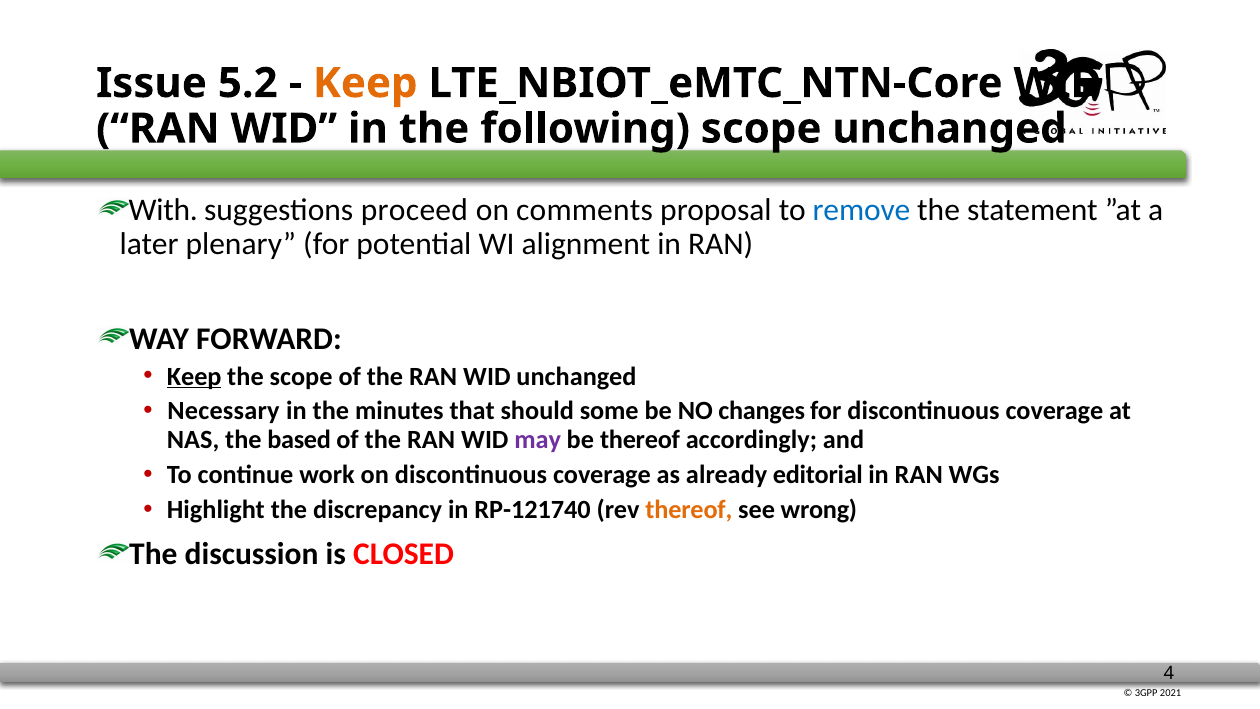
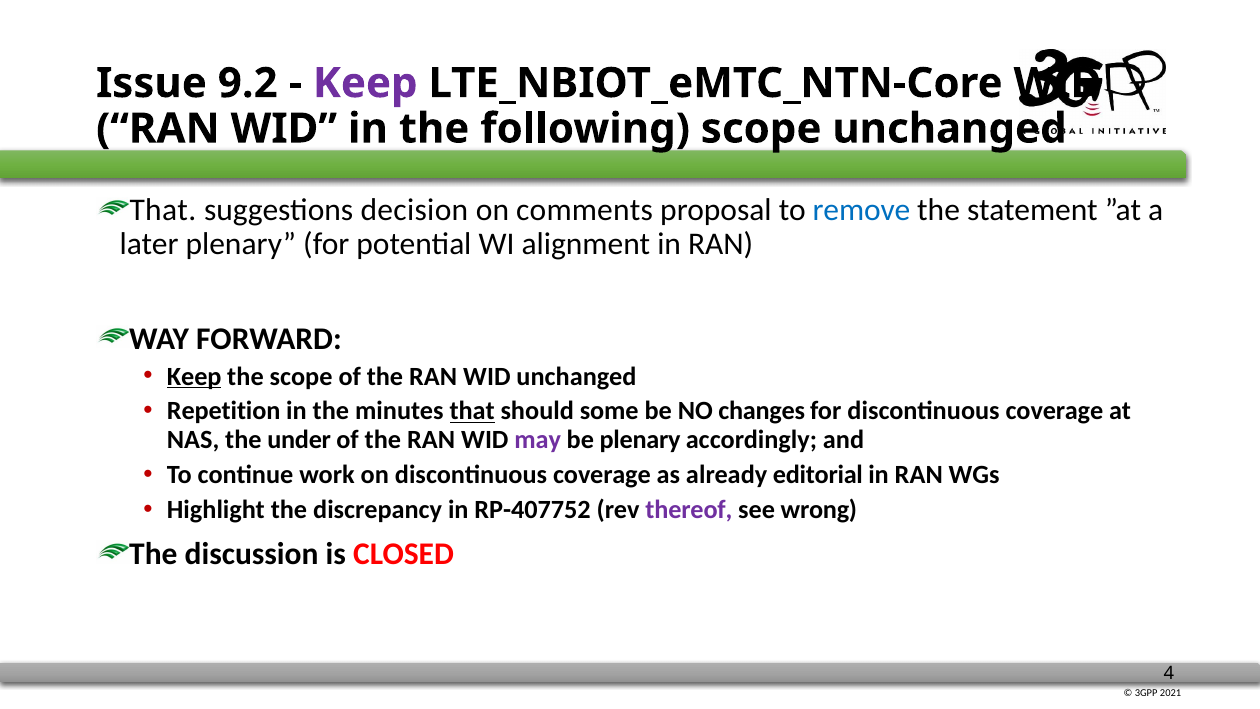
5.2: 5.2 -> 9.2
Keep at (365, 83) colour: orange -> purple
With at (163, 210): With -> That
proceed: proceed -> decision
Necessary: Necessary -> Repetition
that at (472, 411) underline: none -> present
based: based -> under
be thereof: thereof -> plenary
RP-121740: RP-121740 -> RP-407752
thereof at (689, 509) colour: orange -> purple
